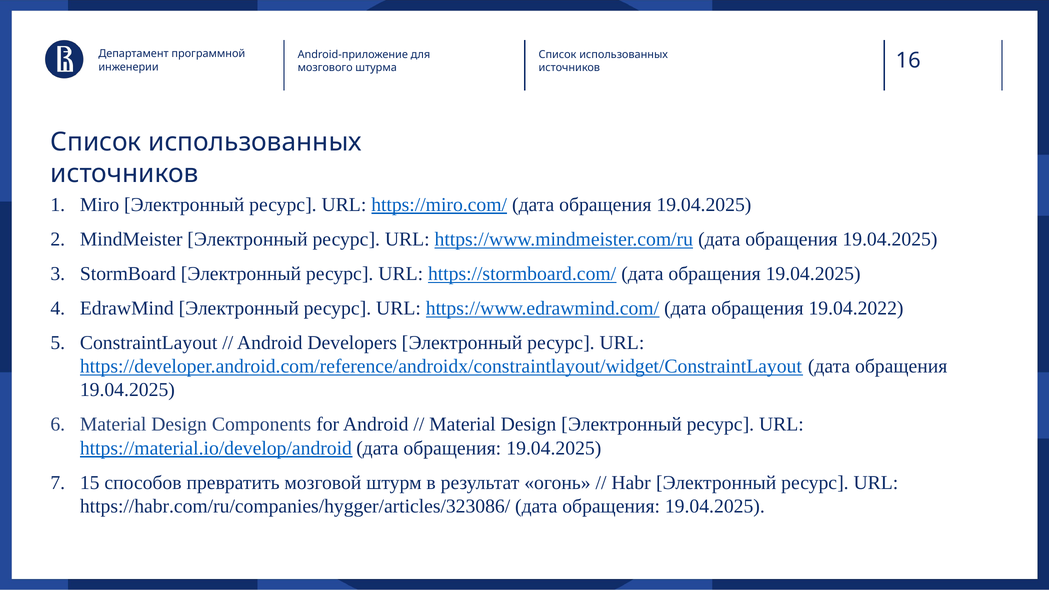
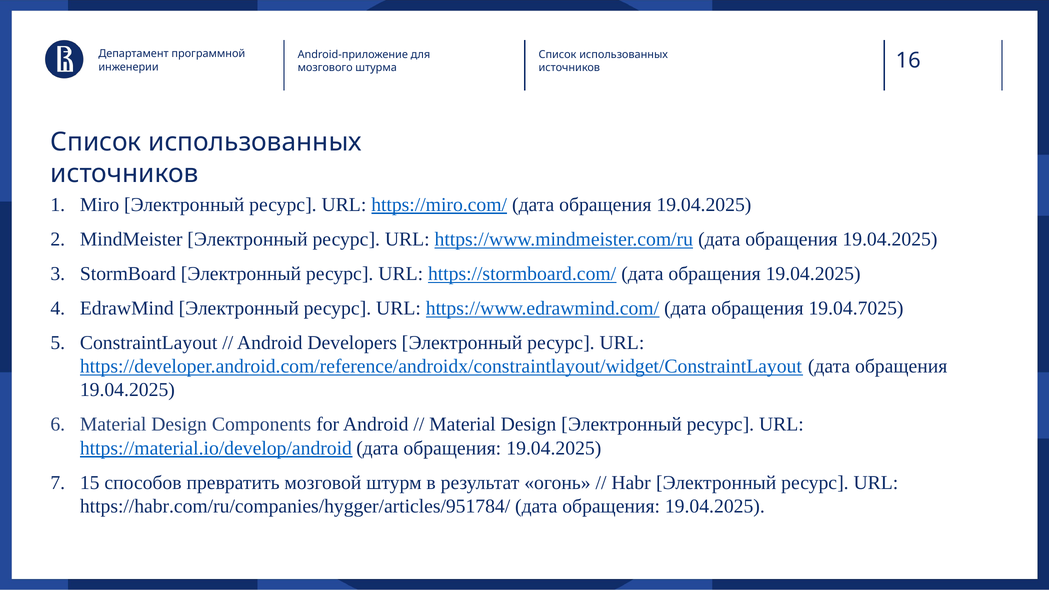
19.04.2022: 19.04.2022 -> 19.04.7025
https://habr.com/ru/companies/hygger/articles/323086/: https://habr.com/ru/companies/hygger/articles/323086/ -> https://habr.com/ru/companies/hygger/articles/951784/
